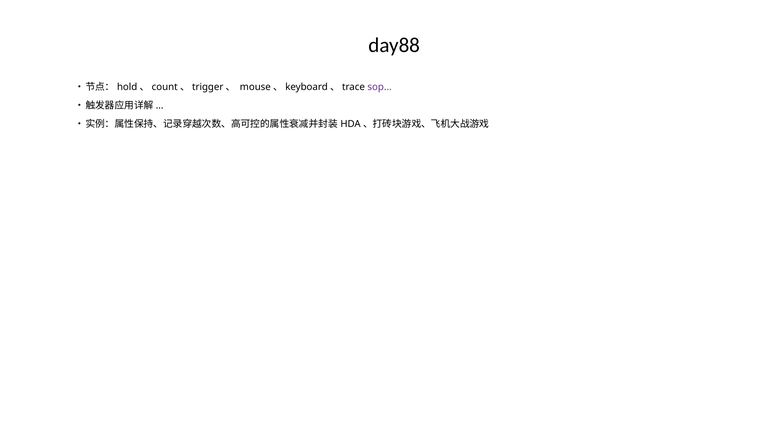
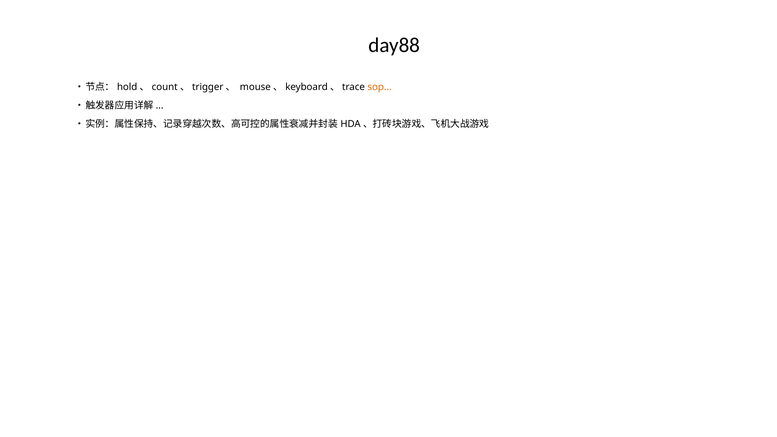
sop colour: purple -> orange
